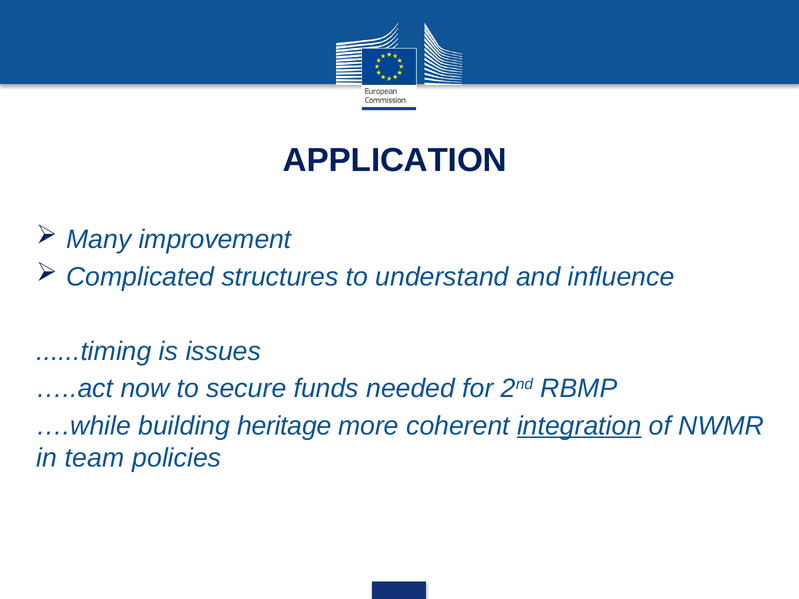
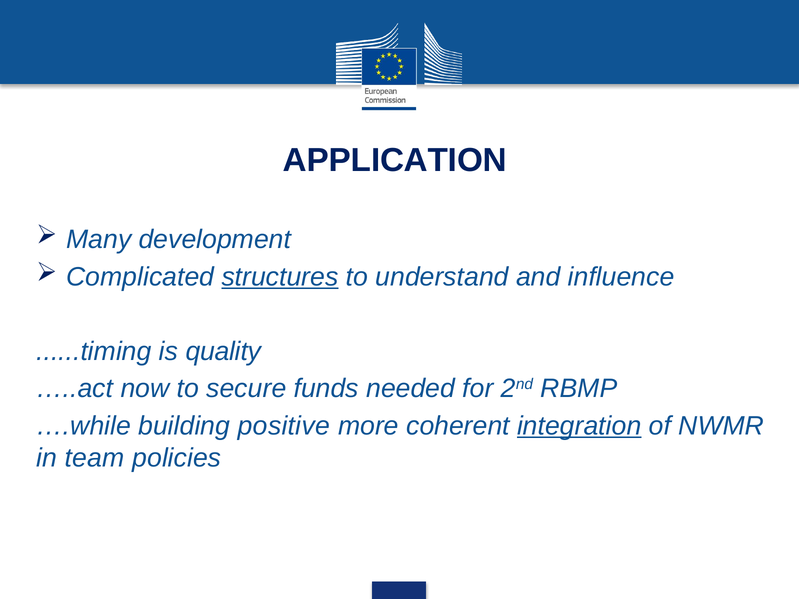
improvement: improvement -> development
structures underline: none -> present
issues: issues -> quality
heritage: heritage -> positive
